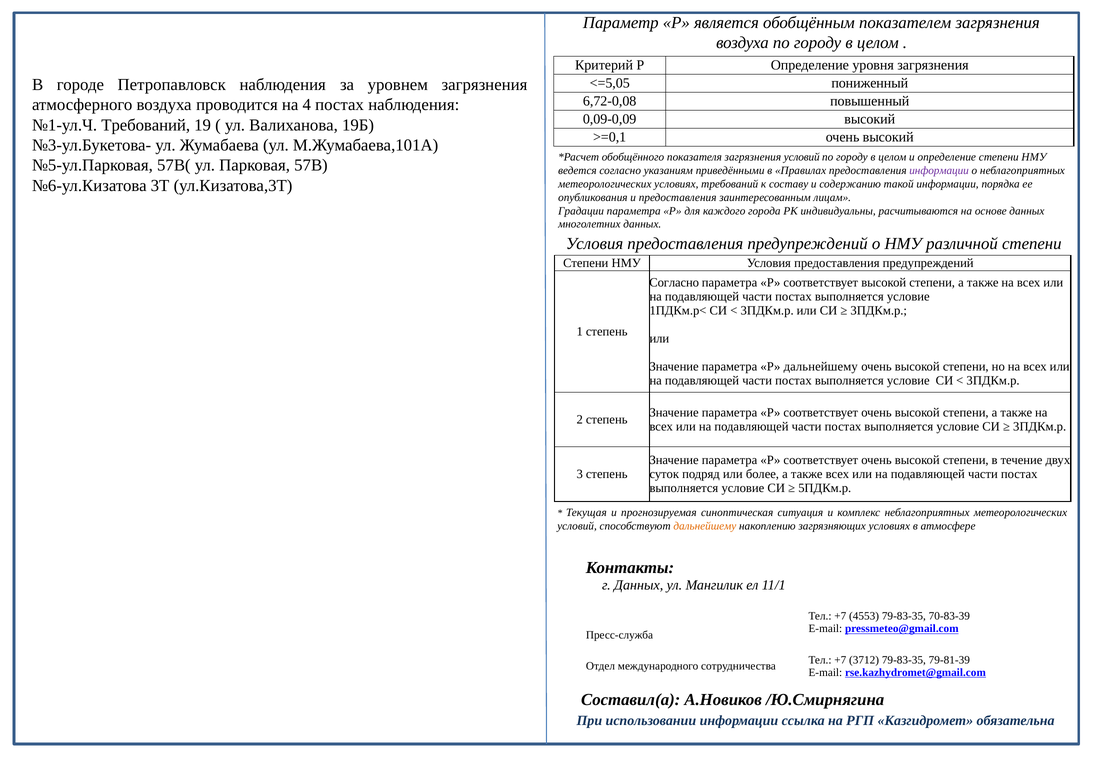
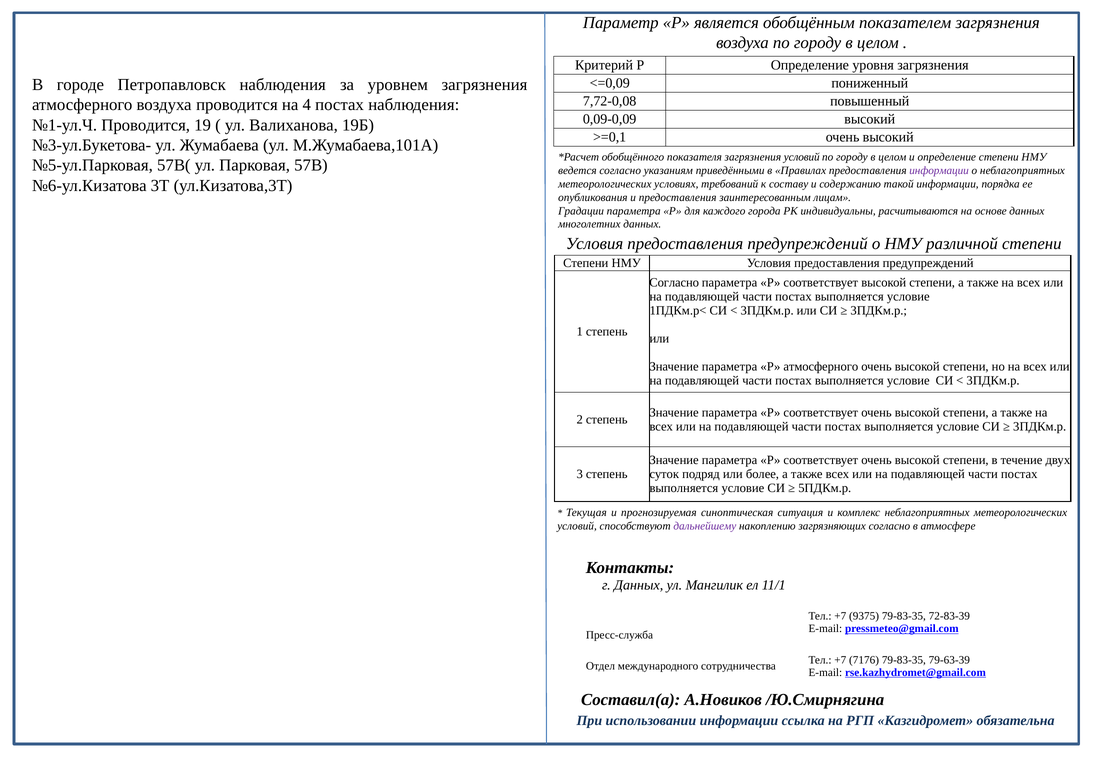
<=5,05: <=5,05 -> <=0,09
6,72-0,08: 6,72-0,08 -> 7,72-0,08
№1-ул.Ч Требований: Требований -> Проводится
Р дальнейшему: дальнейшему -> атмосферного
дальнейшему at (705, 526) colour: orange -> purple
загрязняющих условиях: условиях -> согласно
4553: 4553 -> 9375
70-83-39: 70-83-39 -> 72-83-39
3712: 3712 -> 7176
79-81-39: 79-81-39 -> 79-63-39
